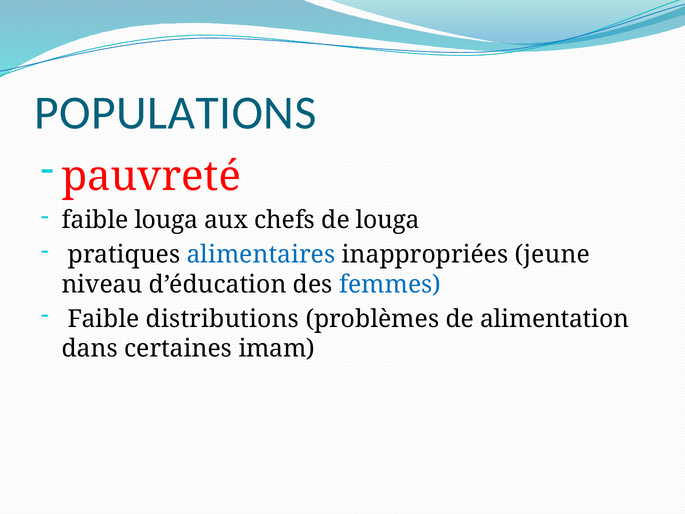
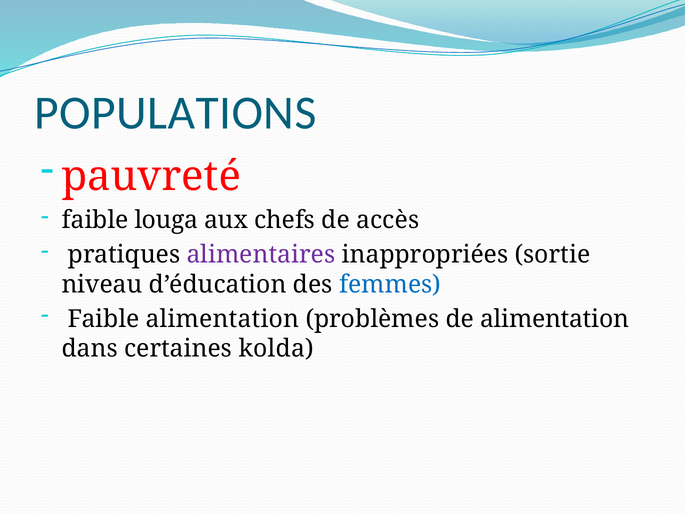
de louga: louga -> accès
alimentaires colour: blue -> purple
jeune: jeune -> sortie
Faible distributions: distributions -> alimentation
imam: imam -> kolda
